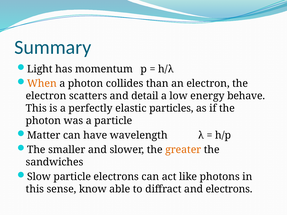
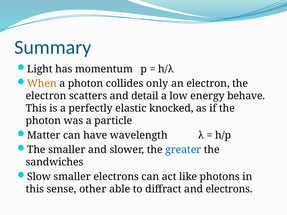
than: than -> only
particles: particles -> knocked
greater colour: orange -> blue
Slow particle: particle -> smaller
know: know -> other
